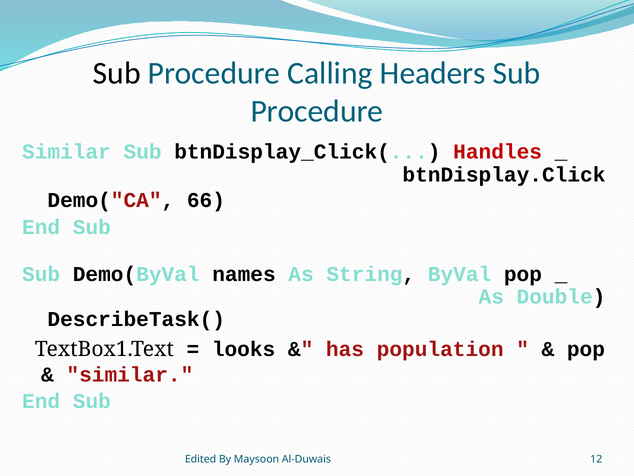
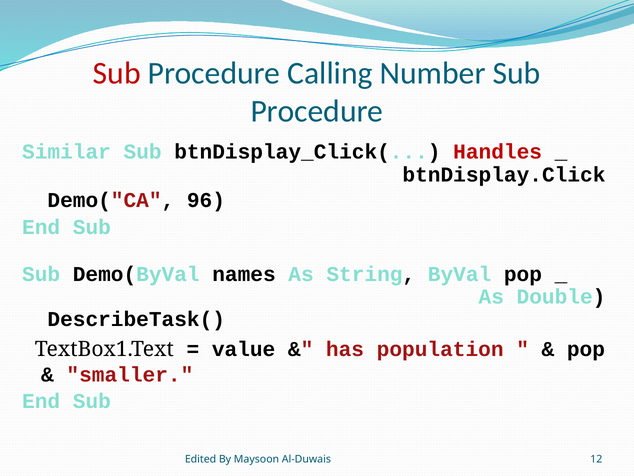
Sub at (117, 73) colour: black -> red
Headers: Headers -> Number
66: 66 -> 96
looks: looks -> value
similar at (130, 374): similar -> smaller
